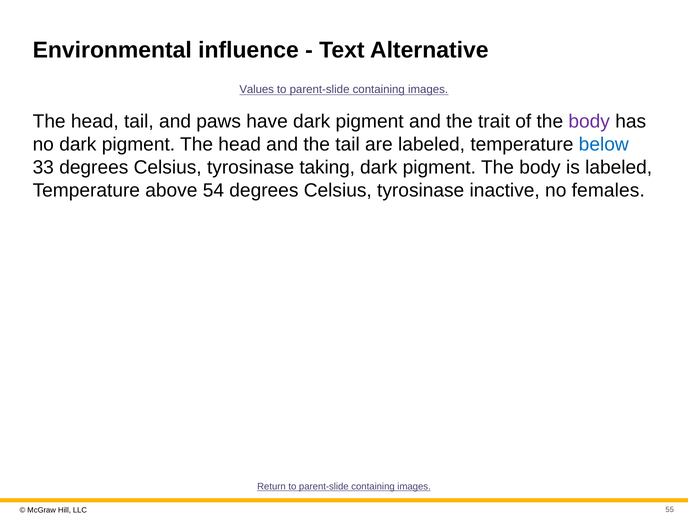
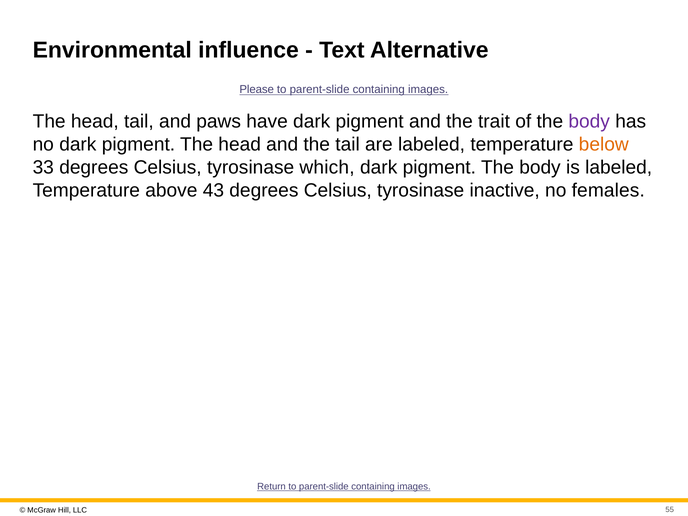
Values: Values -> Please
below colour: blue -> orange
taking: taking -> which
54: 54 -> 43
